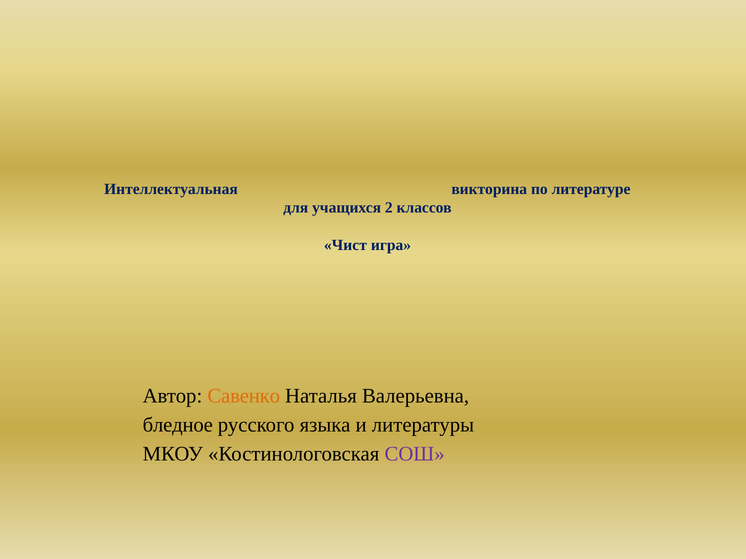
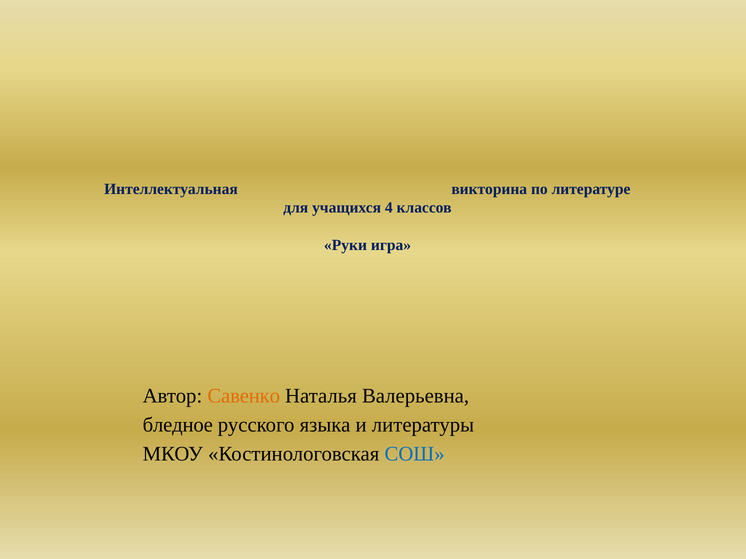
2: 2 -> 4
Чист: Чист -> Руки
СОШ colour: purple -> blue
